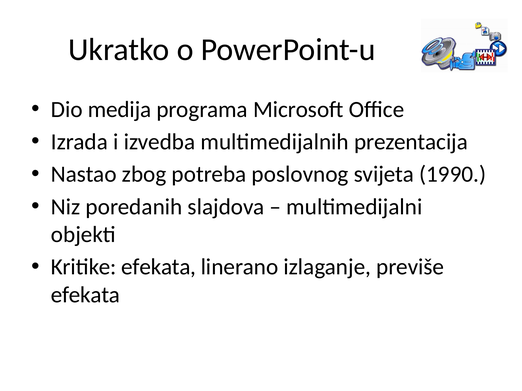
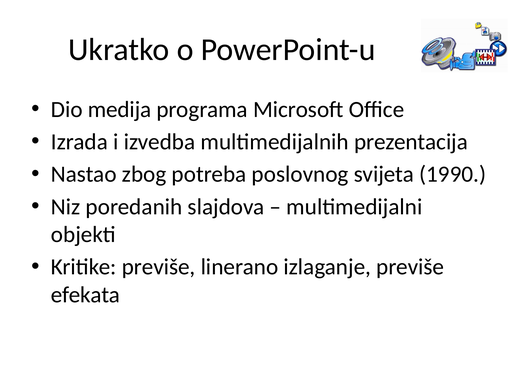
Kritike efekata: efekata -> previše
